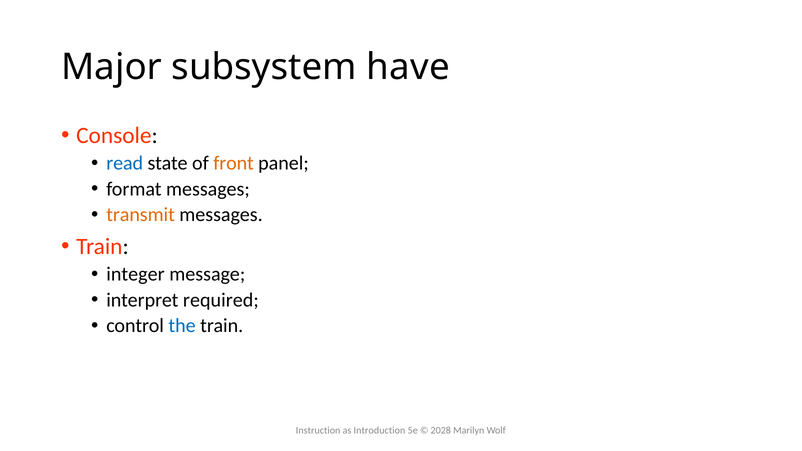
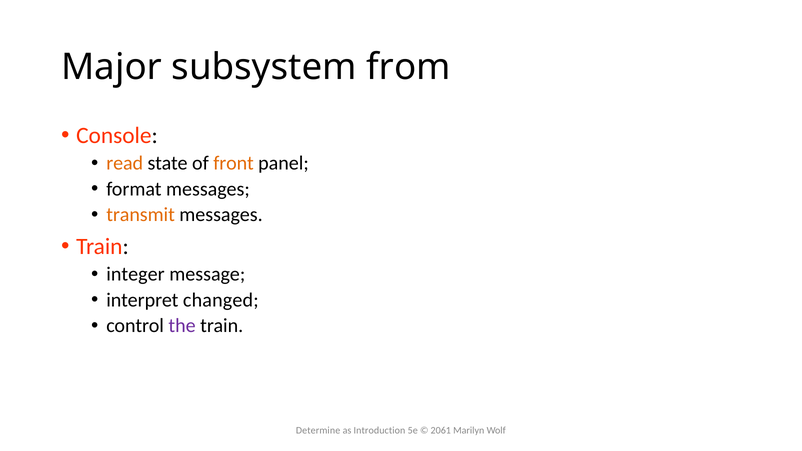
have: have -> from
read colour: blue -> orange
required: required -> changed
the colour: blue -> purple
Instruction: Instruction -> Determine
2028: 2028 -> 2061
